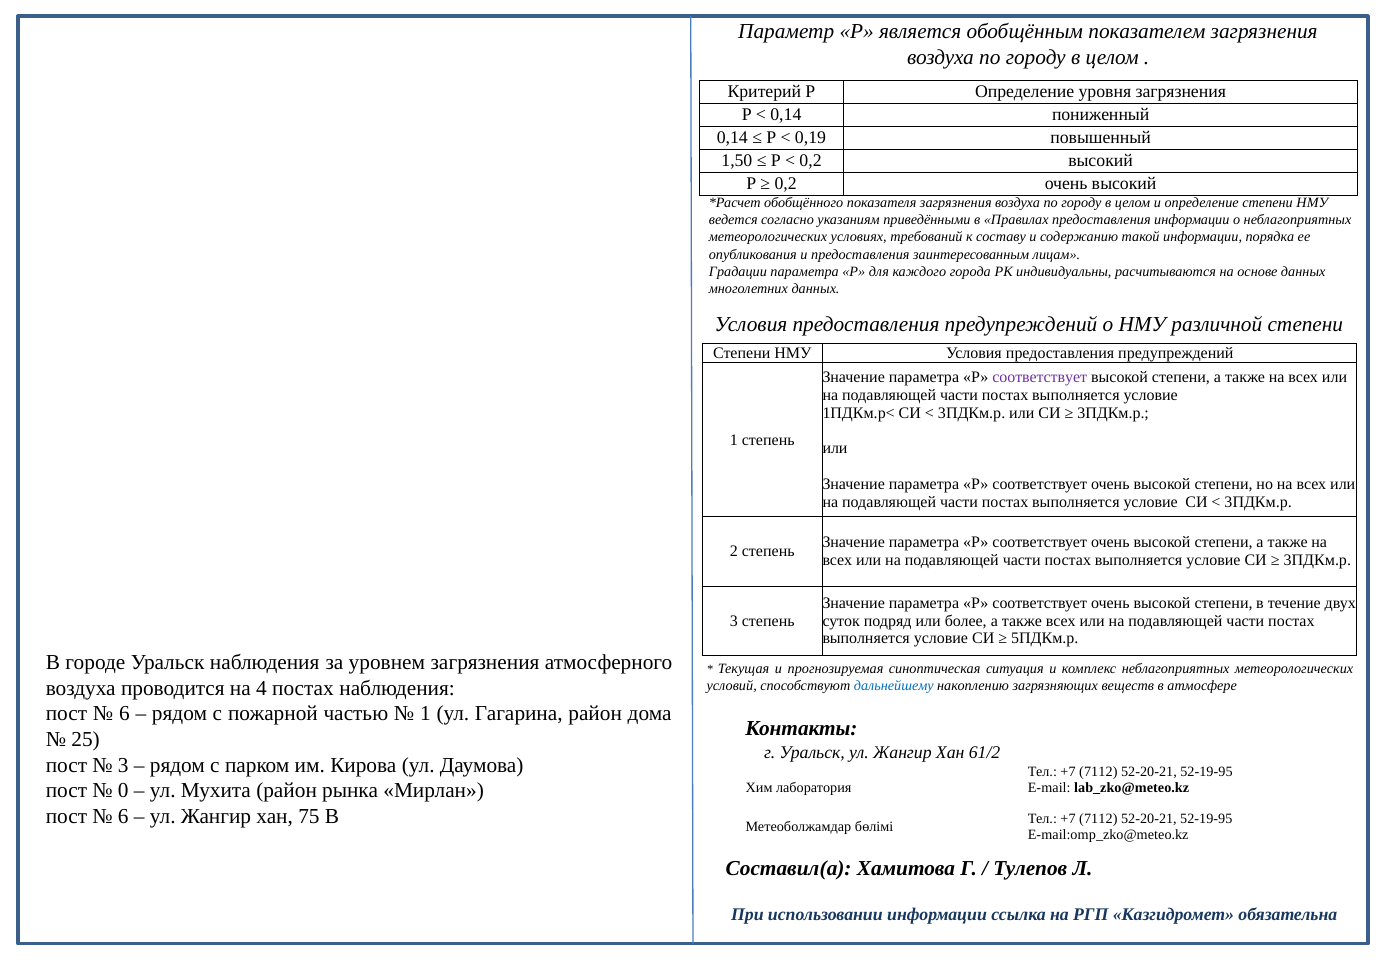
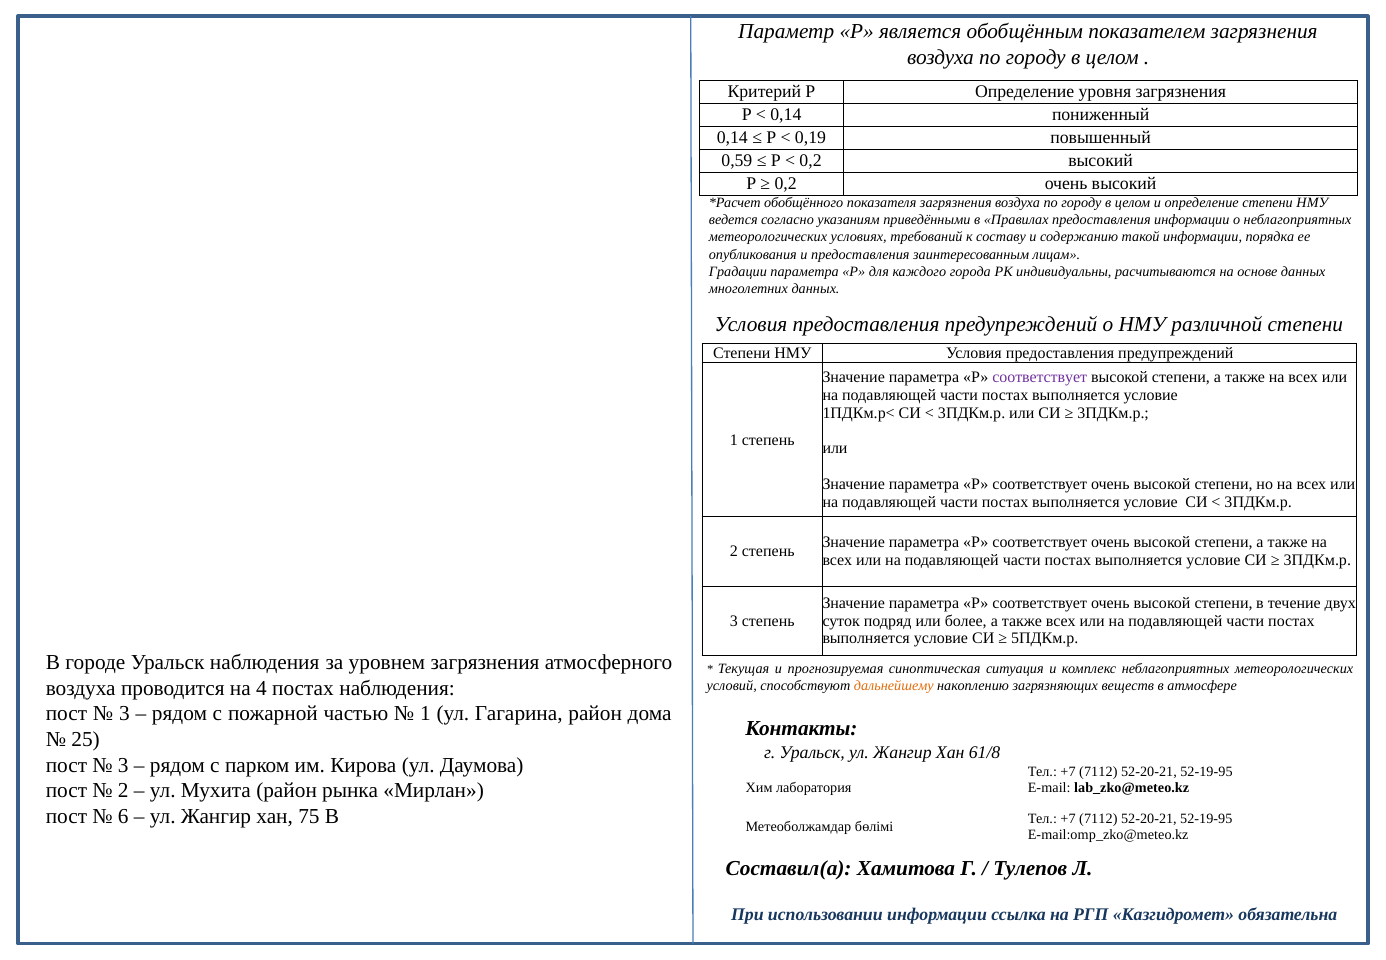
1,50: 1,50 -> 0,59
дальнейшему colour: blue -> orange
6 at (124, 714): 6 -> 3
61/2: 61/2 -> 61/8
0 at (123, 790): 0 -> 2
